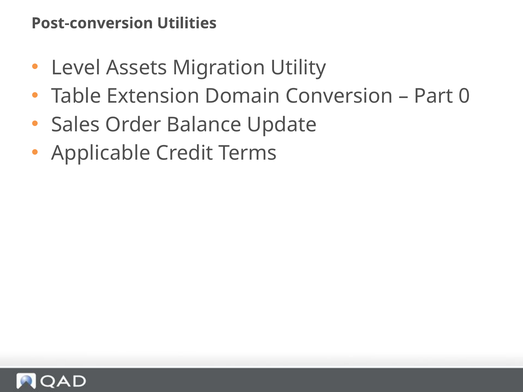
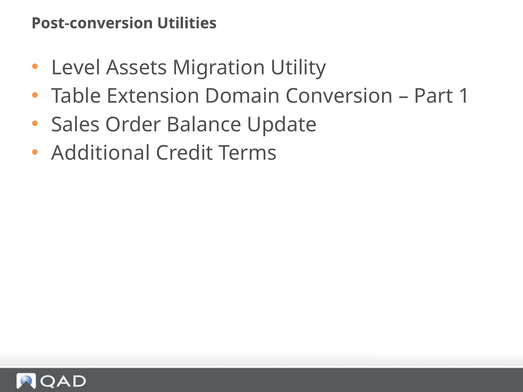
0: 0 -> 1
Applicable: Applicable -> Additional
